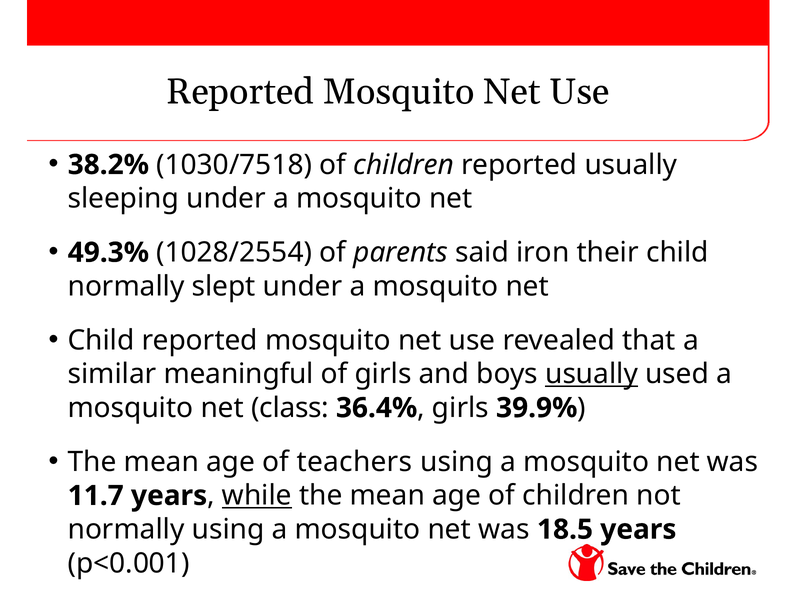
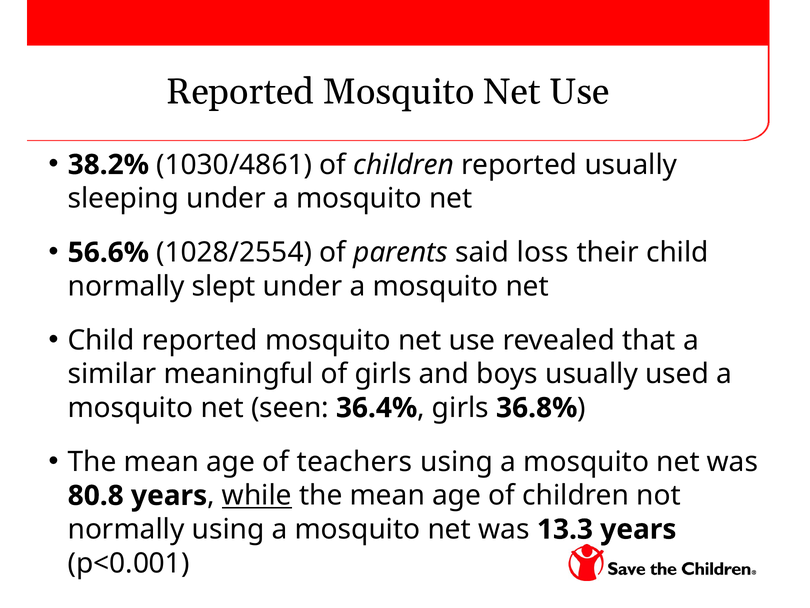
1030/7518: 1030/7518 -> 1030/4861
49.3%: 49.3% -> 56.6%
iron: iron -> loss
usually at (592, 374) underline: present -> none
class: class -> seen
39.9%: 39.9% -> 36.8%
11.7: 11.7 -> 80.8
18.5: 18.5 -> 13.3
